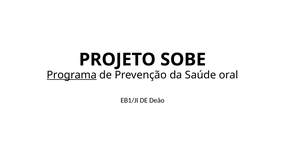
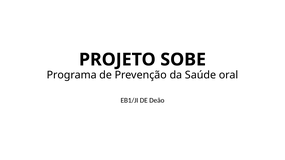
Programa underline: present -> none
